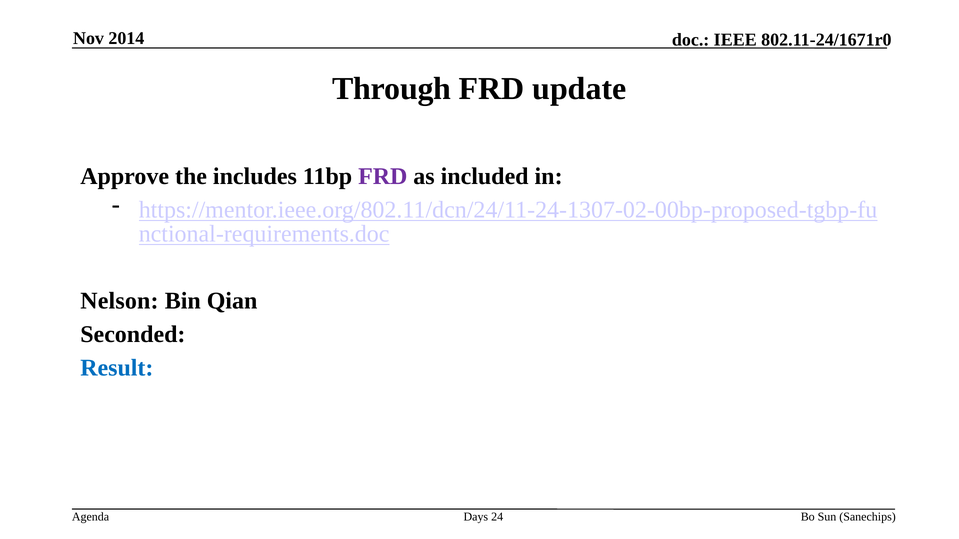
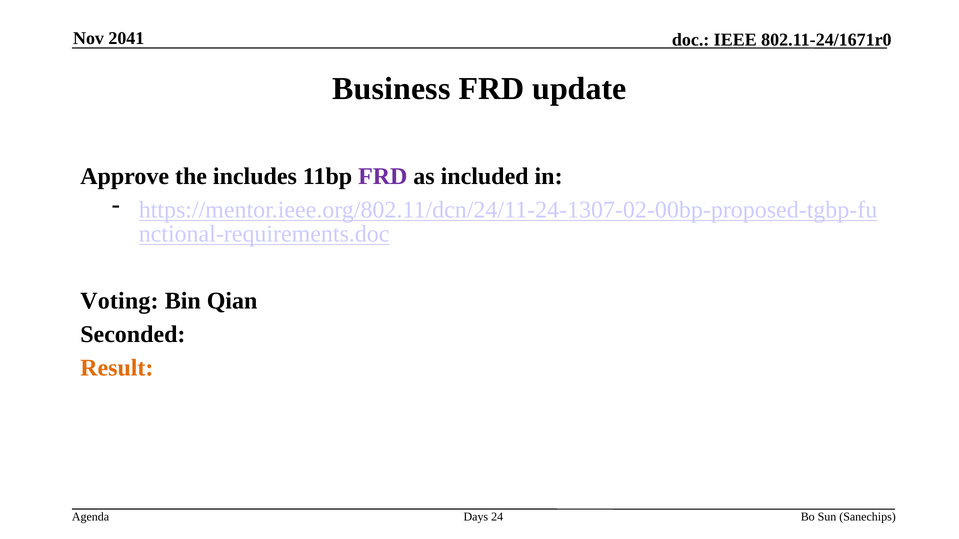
2014: 2014 -> 2041
Through: Through -> Business
Nelson: Nelson -> Voting
Result colour: blue -> orange
